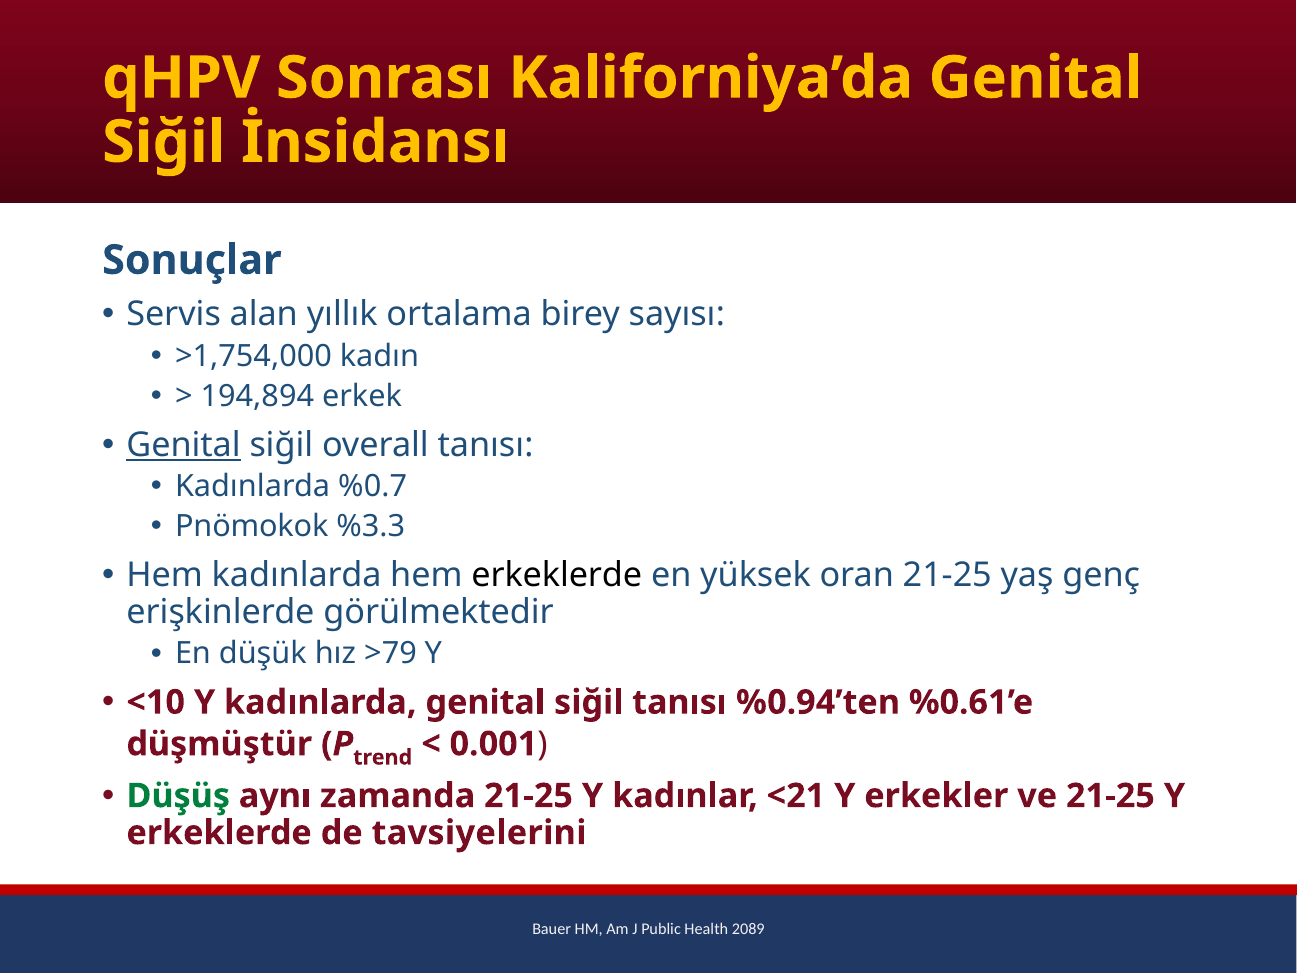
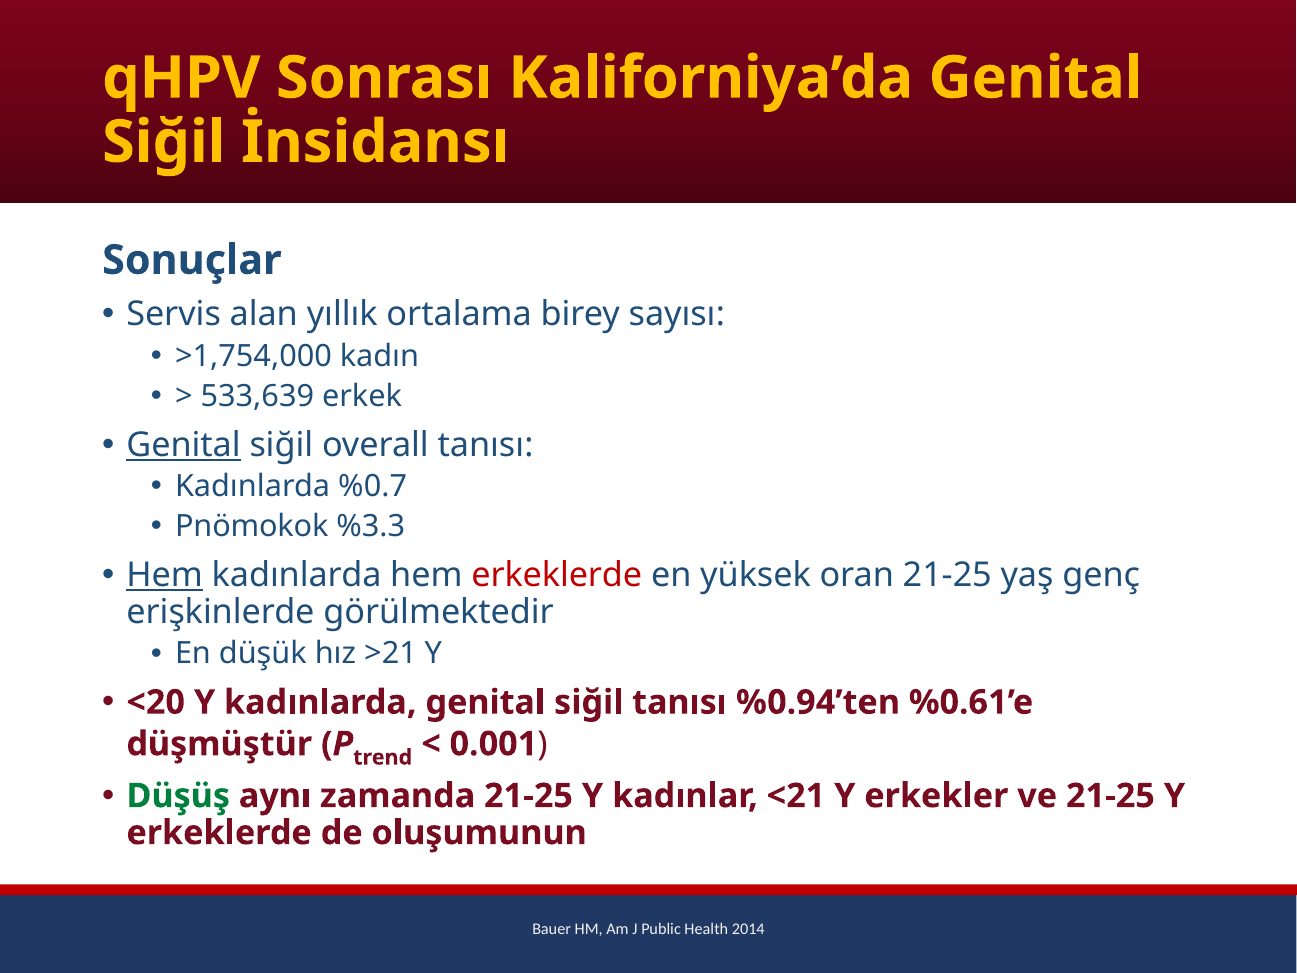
194,894: 194,894 -> 533,639
Hem at (165, 575) underline: none -> present
erkeklerde at (557, 575) colour: black -> red
>79: >79 -> >21
<10: <10 -> <20
tavsiyelerini: tavsiyelerini -> oluşumunun
2089: 2089 -> 2014
